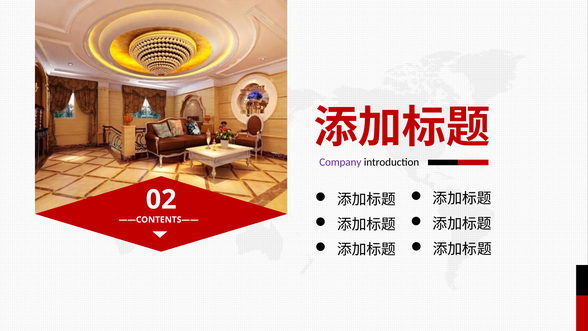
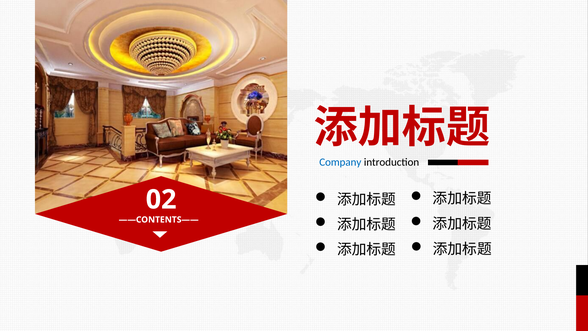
Company colour: purple -> blue
